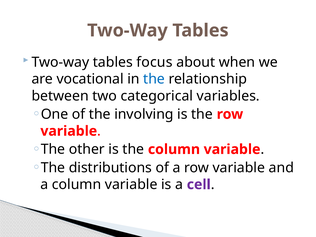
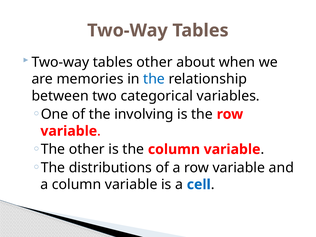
tables focus: focus -> other
vocational: vocational -> memories
cell colour: purple -> blue
